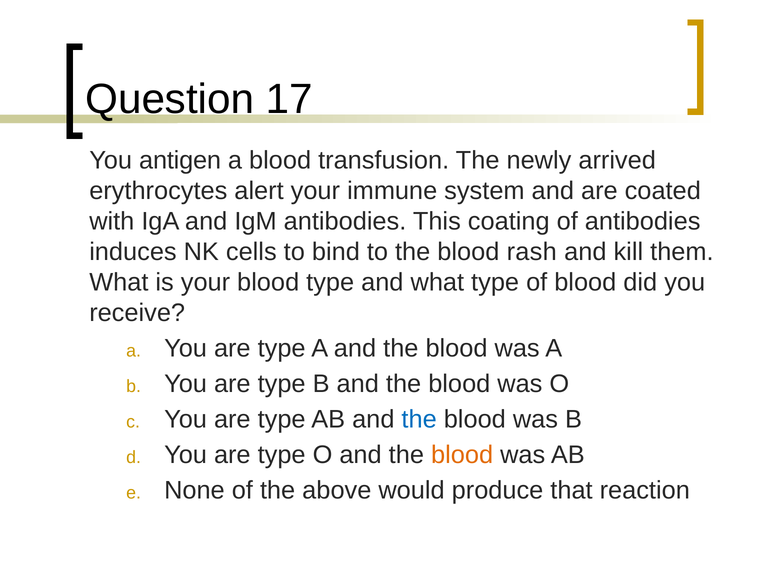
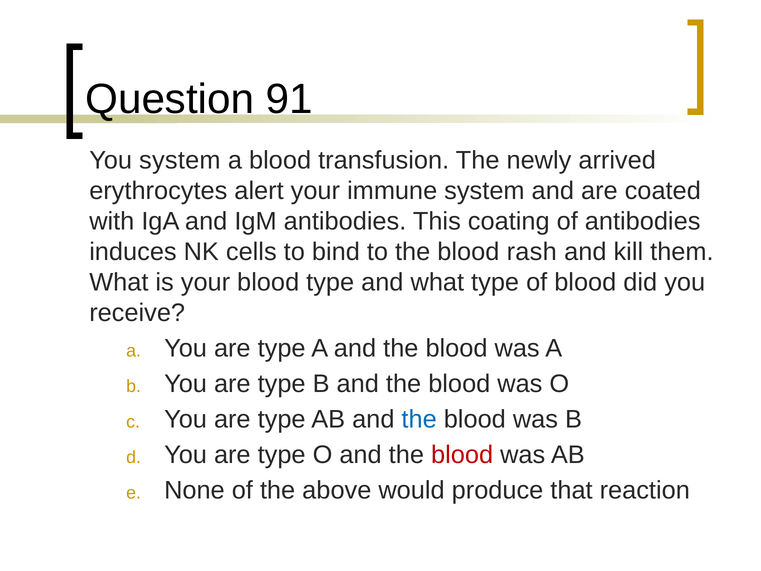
17: 17 -> 91
You antigen: antigen -> system
blood at (462, 455) colour: orange -> red
